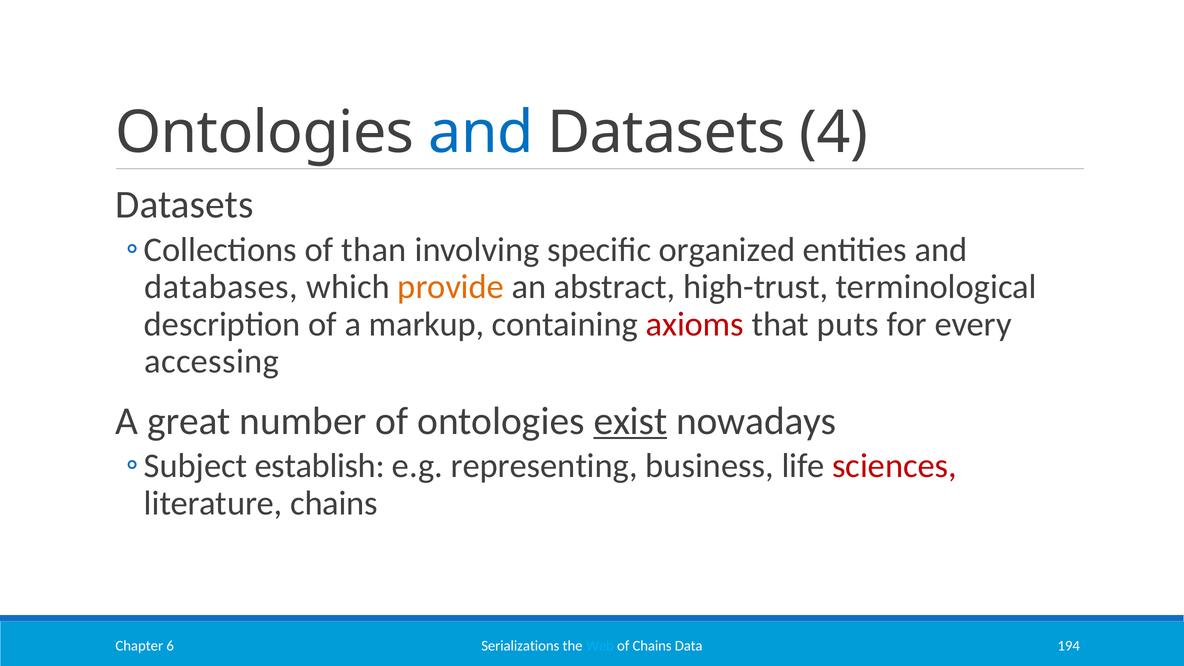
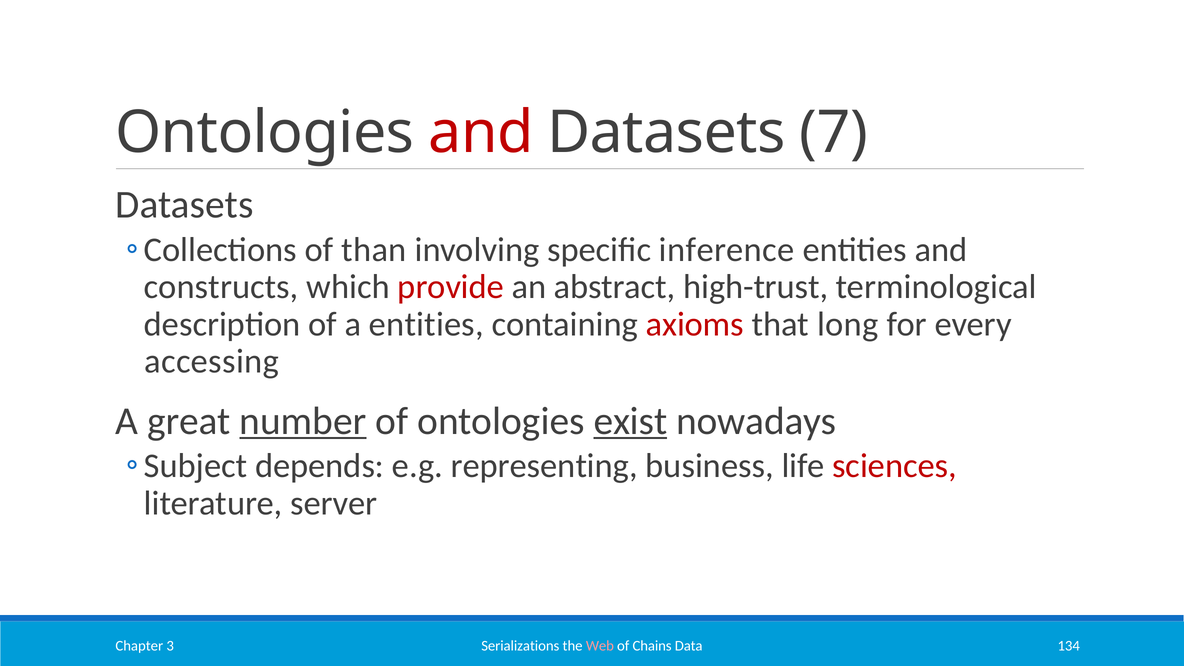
and at (481, 133) colour: blue -> red
4: 4 -> 7
organized: organized -> inference
databases: databases -> constructs
provide colour: orange -> red
a markup: markup -> entities
puts: puts -> long
number underline: none -> present
establish: establish -> depends
literature chains: chains -> server
Web colour: light blue -> pink
194: 194 -> 134
6: 6 -> 3
